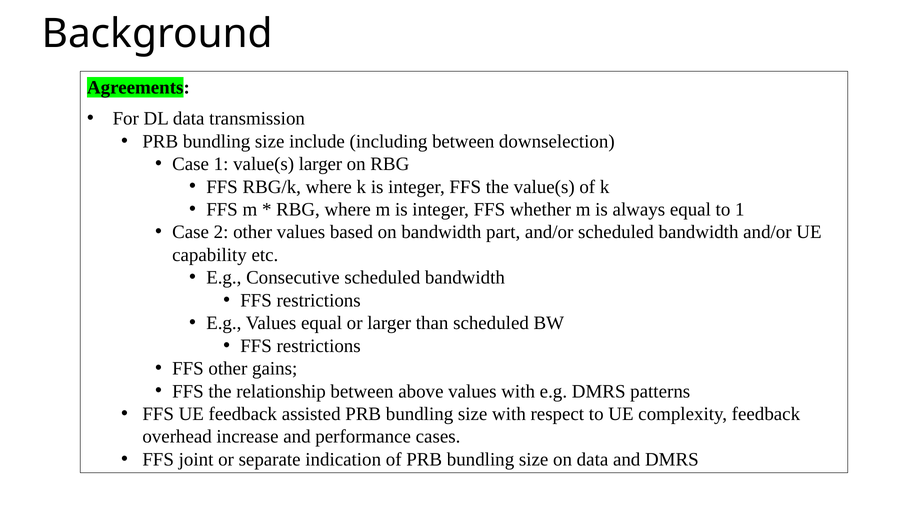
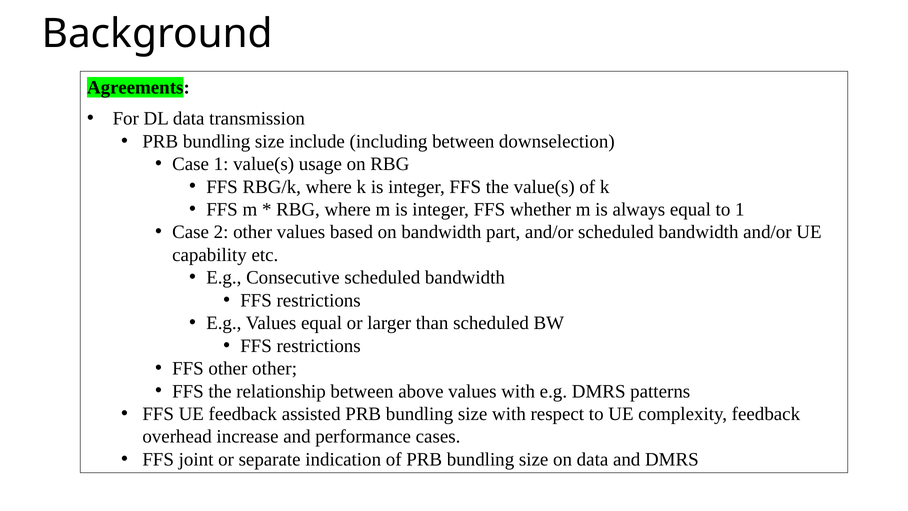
value(s larger: larger -> usage
other gains: gains -> other
